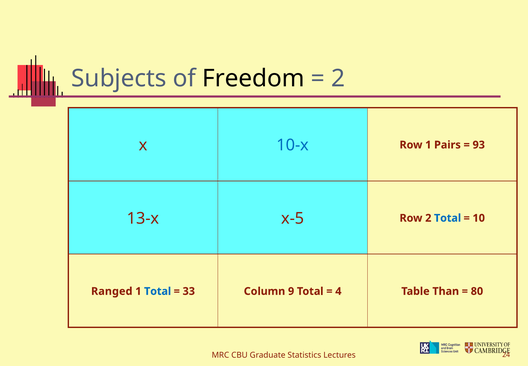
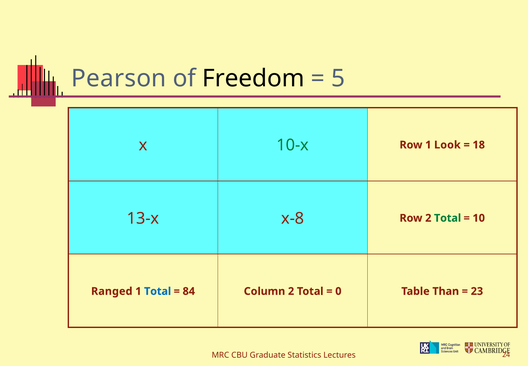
Subjects: Subjects -> Pearson
2 at (338, 78): 2 -> 5
10-x colour: blue -> green
Pairs: Pairs -> Look
93: 93 -> 18
x-5: x-5 -> x-8
Total at (448, 218) colour: blue -> green
33: 33 -> 84
Column 9: 9 -> 2
4: 4 -> 0
80: 80 -> 23
